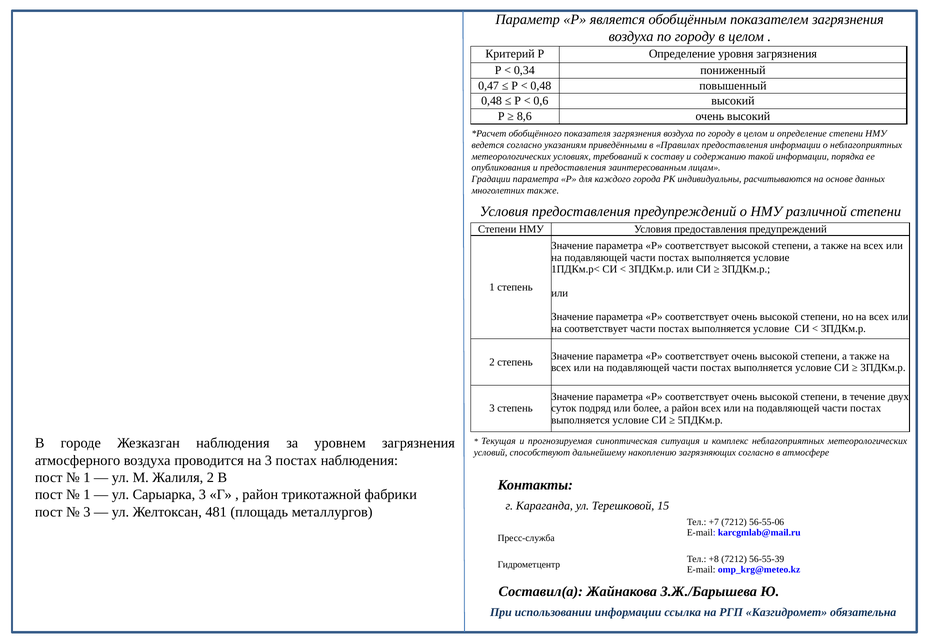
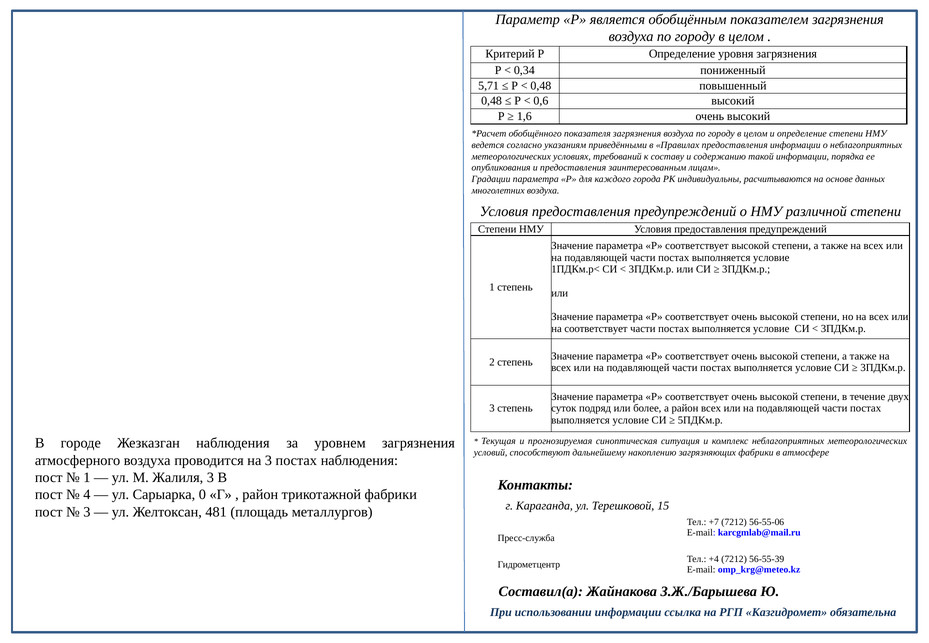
0,47: 0,47 -> 5,71
8,6: 8,6 -> 1,6
многолетних также: также -> воздуха
загрязняющих согласно: согласно -> фабрики
Жалиля 2: 2 -> 3
1 at (87, 495): 1 -> 4
Сарыарка 3: 3 -> 0
+8: +8 -> +4
